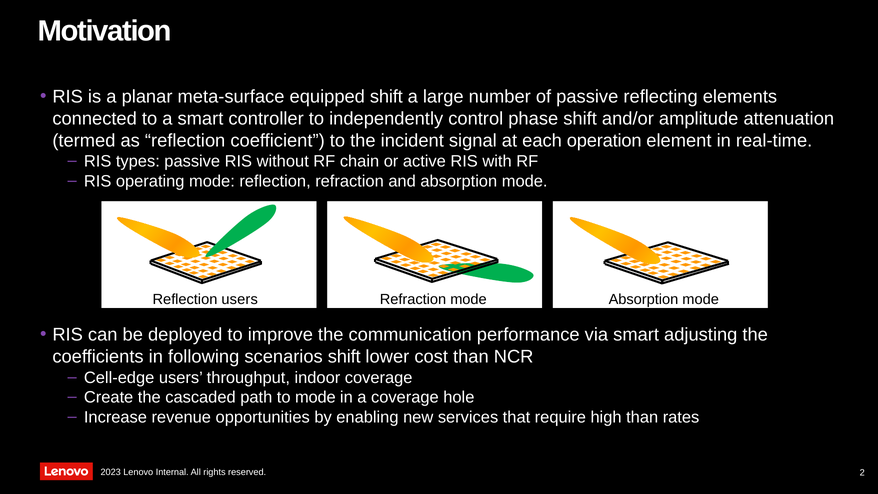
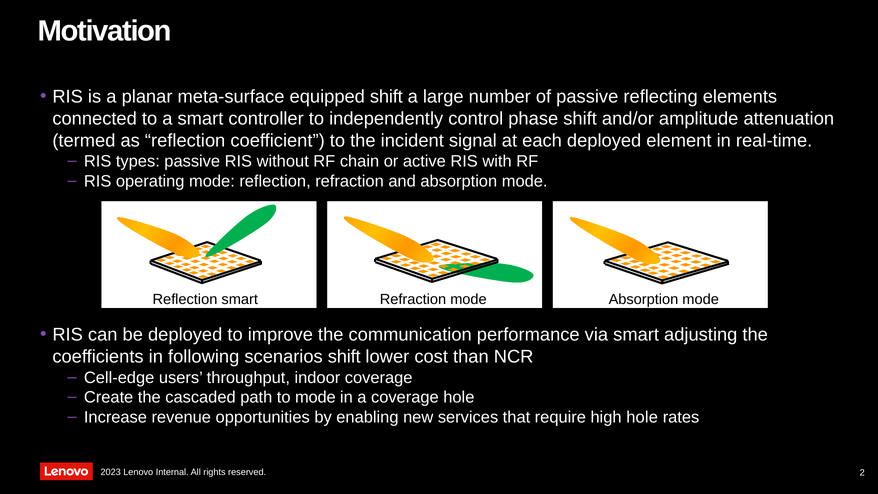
each operation: operation -> deployed
Reflection users: users -> smart
high than: than -> hole
